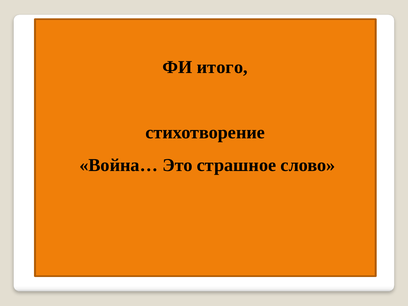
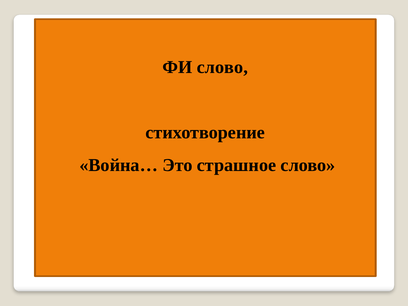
ФИ итого: итого -> слово
